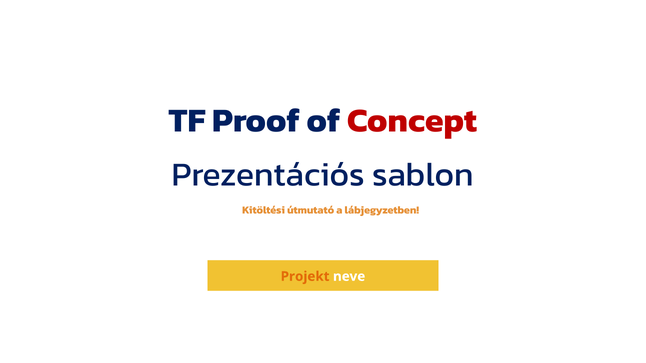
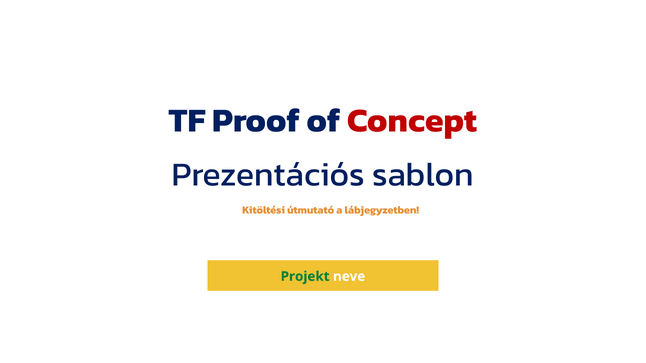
Projekt colour: orange -> green
